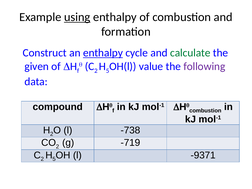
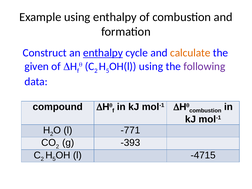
using at (77, 17) underline: present -> none
calculate colour: green -> orange
value at (151, 66): value -> using
-738: -738 -> -771
-719: -719 -> -393
-9371: -9371 -> -4715
